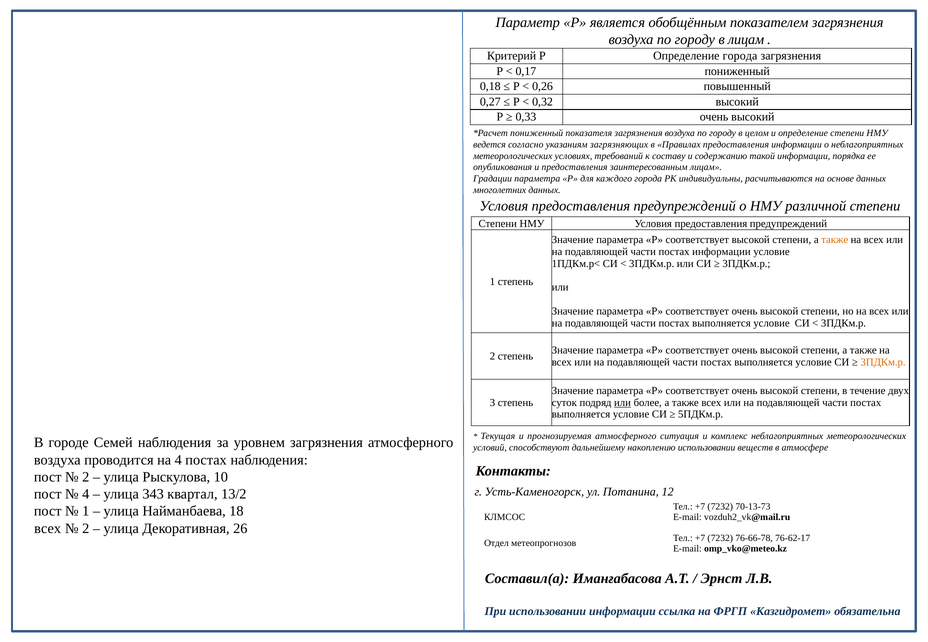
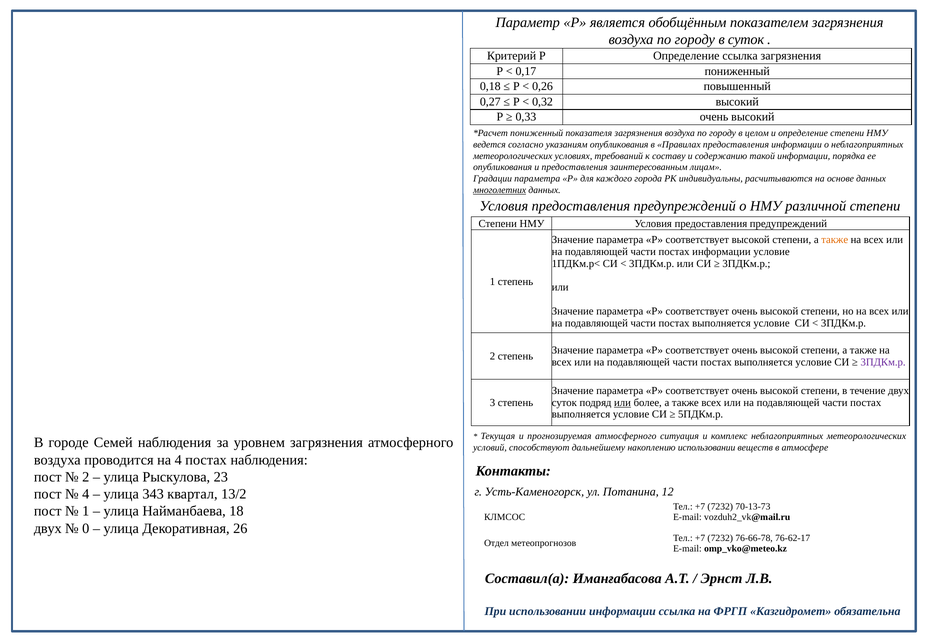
в лицам: лицам -> суток
Определение города: города -> ссылка
указаниям загрязняющих: загрязняющих -> опубликования
многолетних underline: none -> present
3ПДКм.р at (883, 362) colour: orange -> purple
10: 10 -> 23
всех at (48, 529): всех -> двух
2 at (86, 529): 2 -> 0
